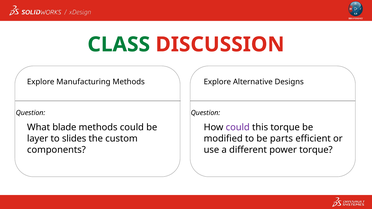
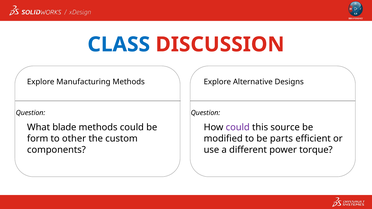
CLASS colour: green -> blue
this torque: torque -> source
layer: layer -> form
slides: slides -> other
